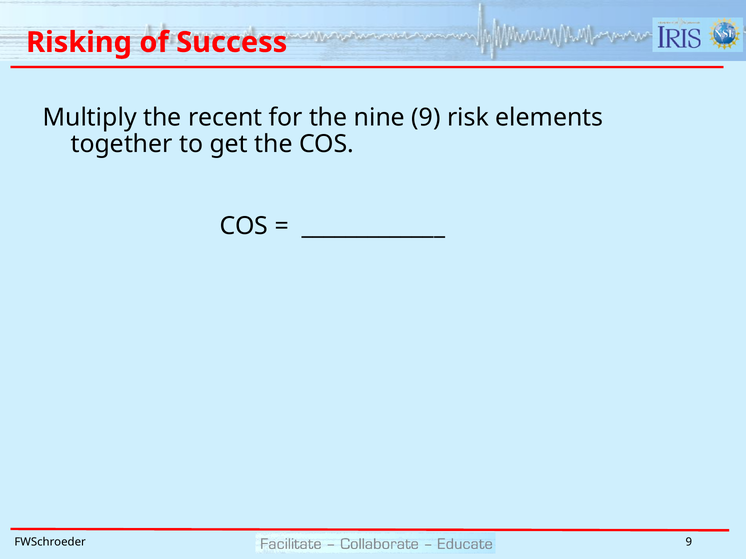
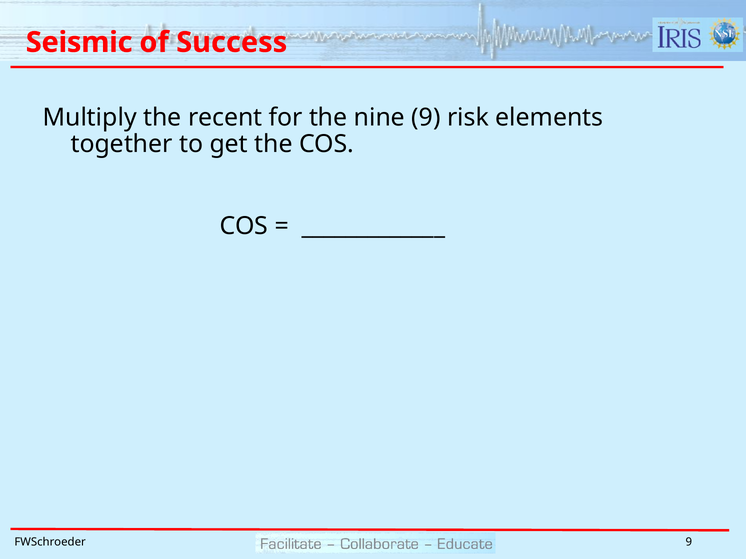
Risking: Risking -> Seismic
